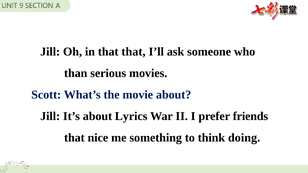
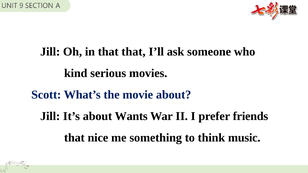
than: than -> kind
Lyrics: Lyrics -> Wants
doing: doing -> music
